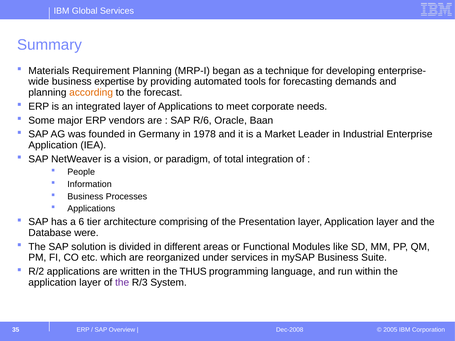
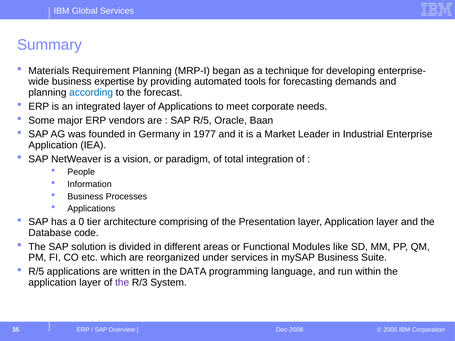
according colour: orange -> blue
SAP R/6: R/6 -> R/5
1978: 1978 -> 1977
6: 6 -> 0
were: were -> code
R/2 at (36, 272): R/2 -> R/5
THUS: THUS -> DATA
